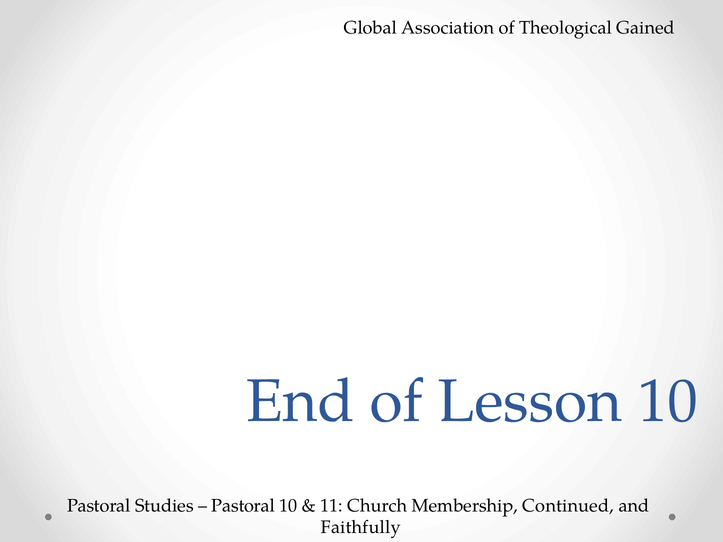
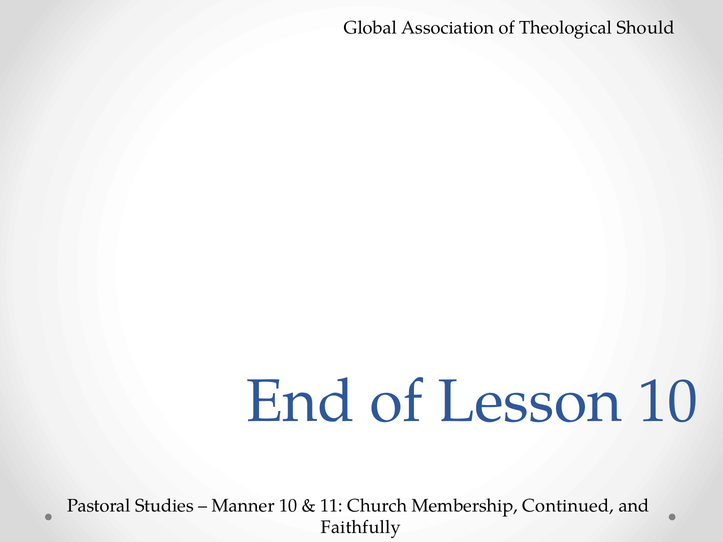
Gained: Gained -> Should
Pastoral at (243, 506): Pastoral -> Manner
